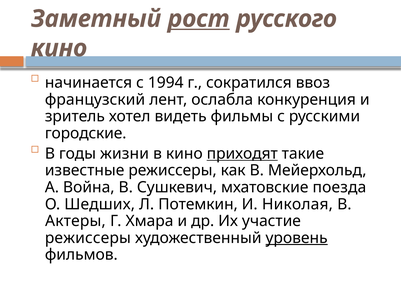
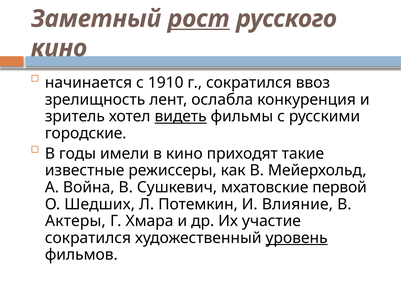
1994: 1994 -> 1910
французский: французский -> зрелищность
видеть underline: none -> present
жизни: жизни -> имели
приходят underline: present -> none
поезда: поезда -> первой
Николая: Николая -> Влияние
режиссеры at (88, 238): режиссеры -> сократился
